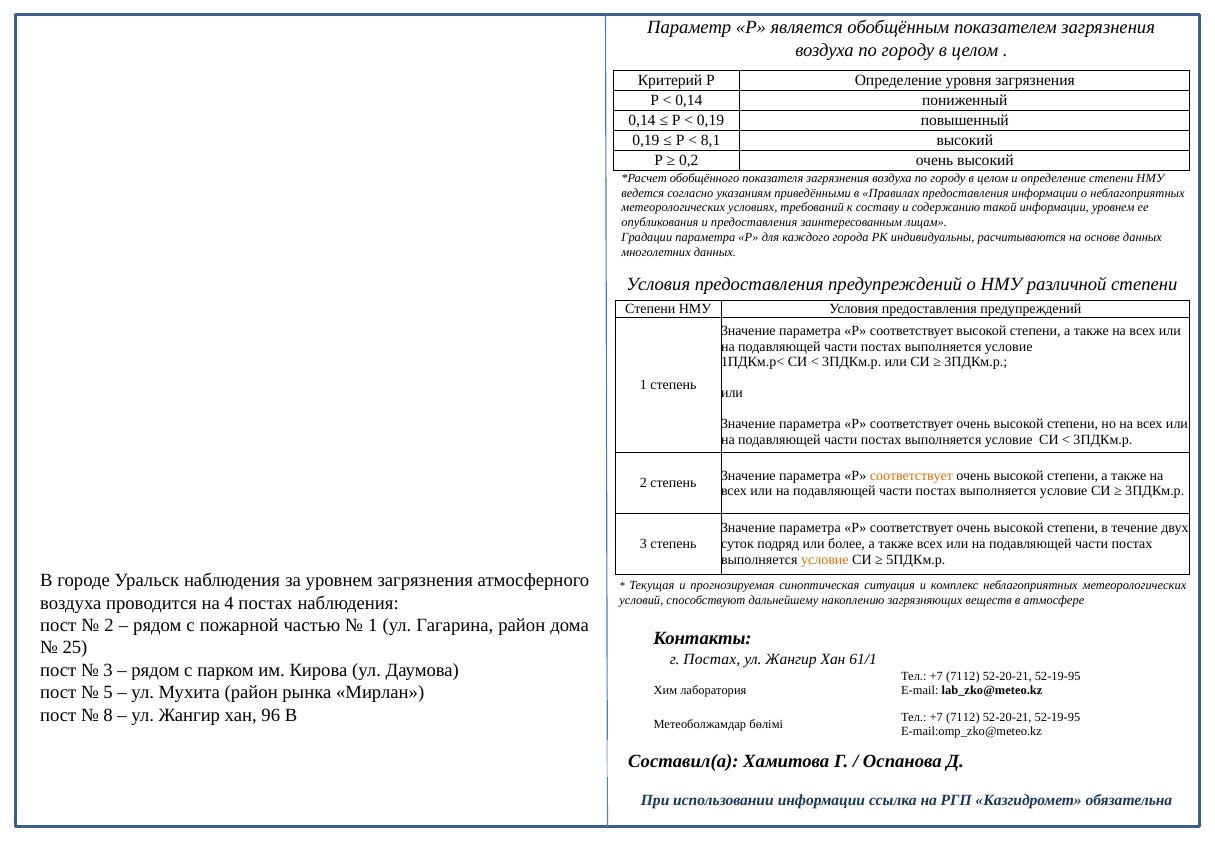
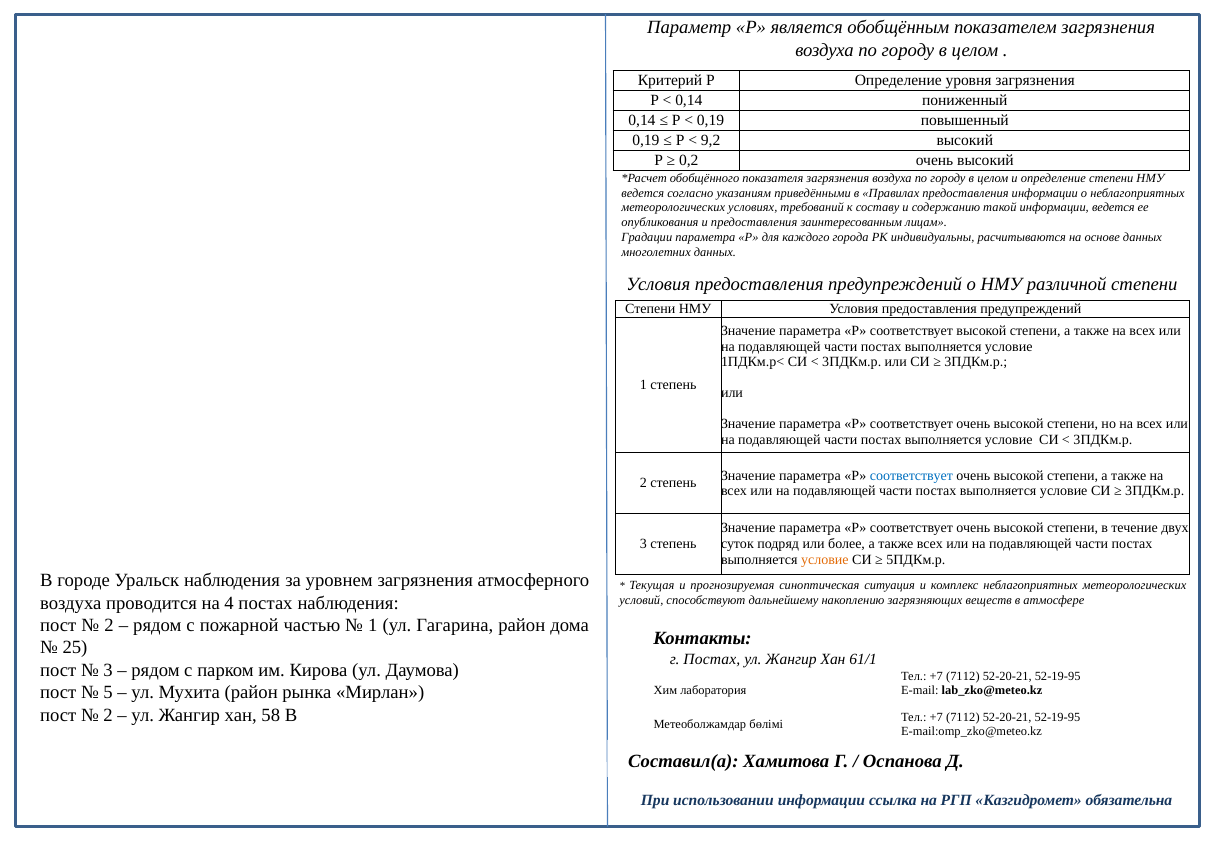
8,1: 8,1 -> 9,2
информации уровнем: уровнем -> ведется
соответствует at (911, 475) colour: orange -> blue
8 at (108, 715): 8 -> 2
96: 96 -> 58
